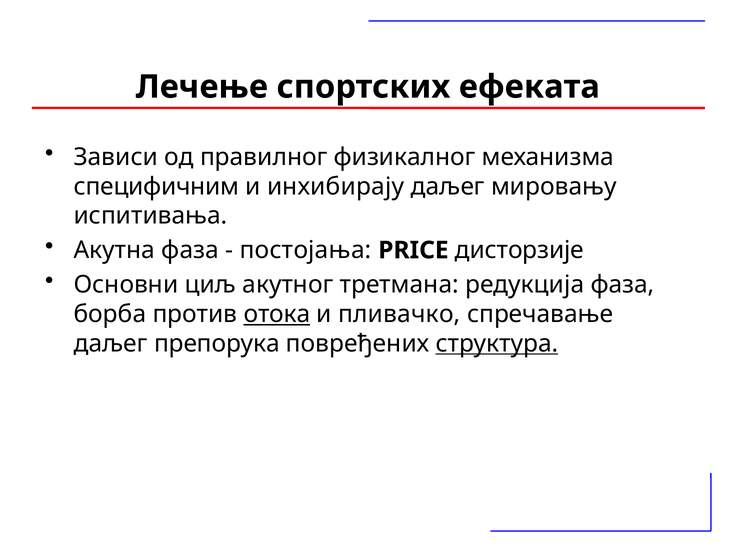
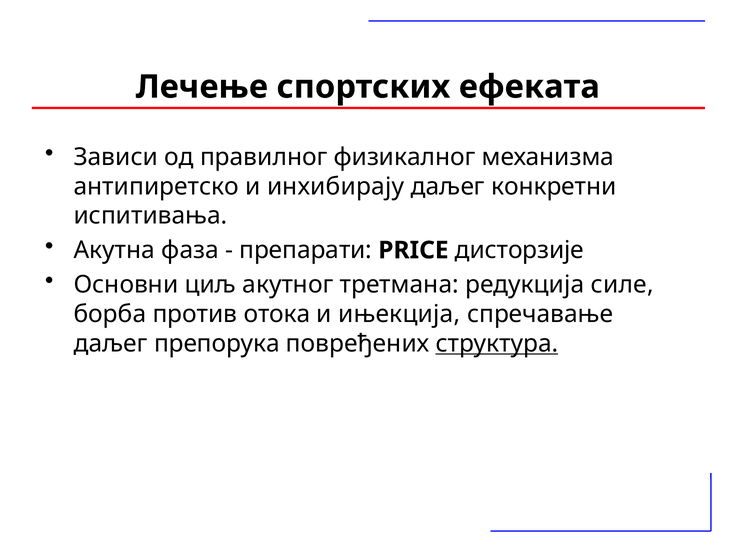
специфичним: специфичним -> антипиретско
мировању: мировању -> конкретни
постојања: постојања -> препарати
редукција фаза: фаза -> силе
отока underline: present -> none
пливачко: пливачко -> ињекција
